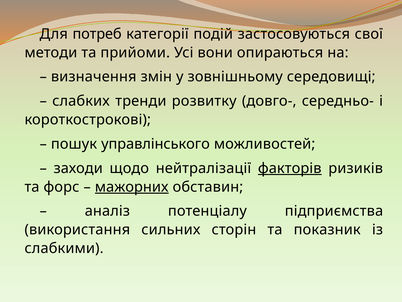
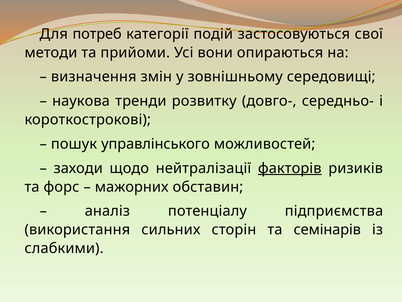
слабких: слабких -> наукова
мажорних underline: present -> none
показник: показник -> семінарів
